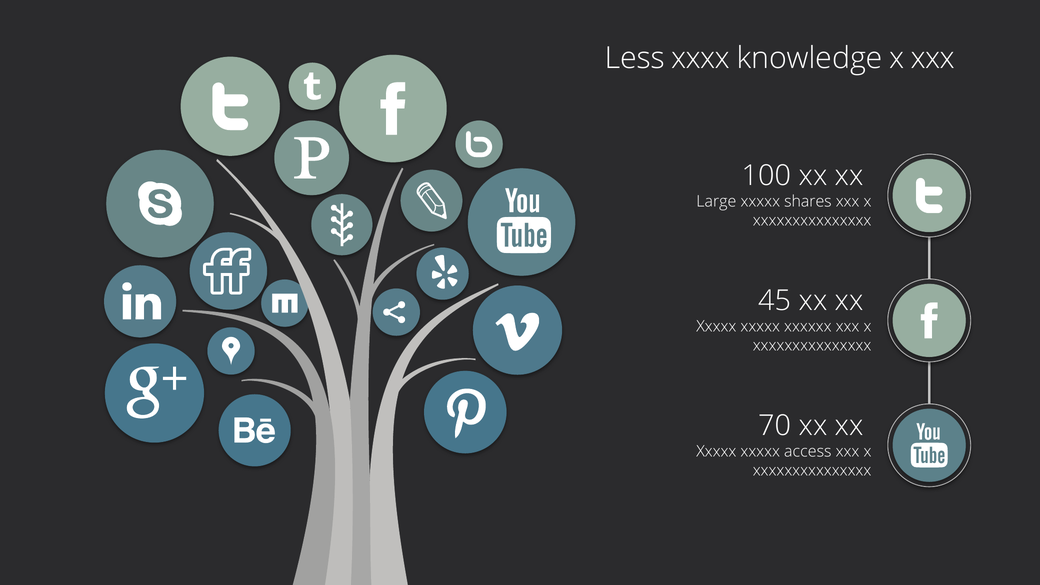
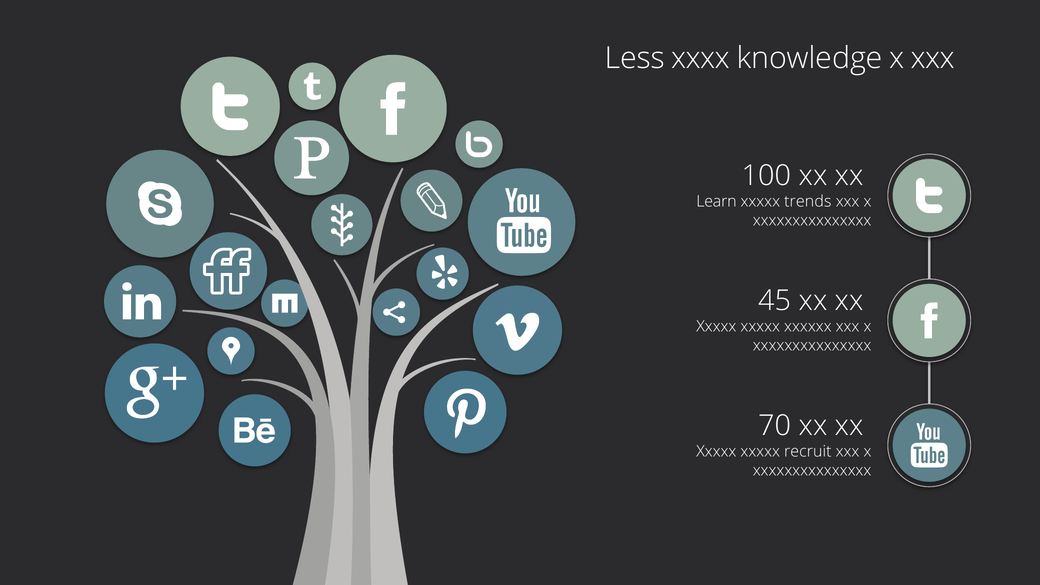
Large: Large -> Learn
shares: shares -> trends
access: access -> recruit
